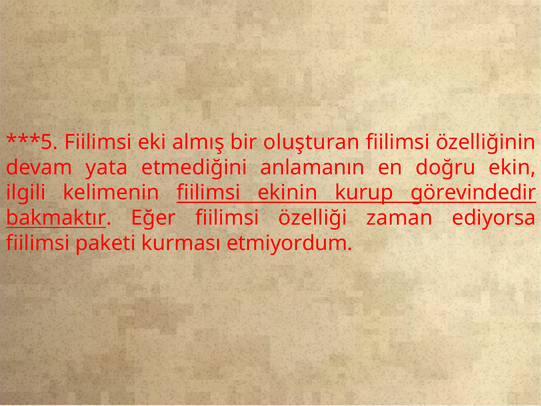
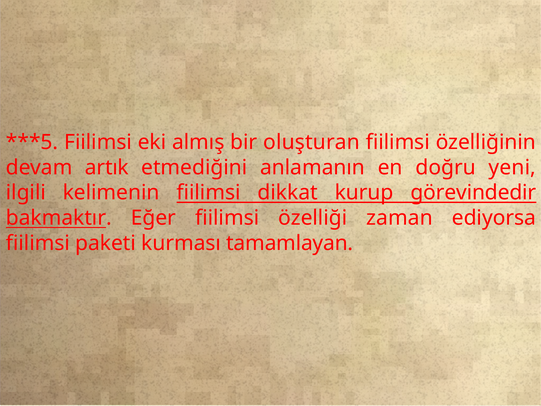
yata: yata -> artık
ekin: ekin -> yeni
ekinin: ekinin -> dikkat
etmiyordum: etmiyordum -> tamamlayan
